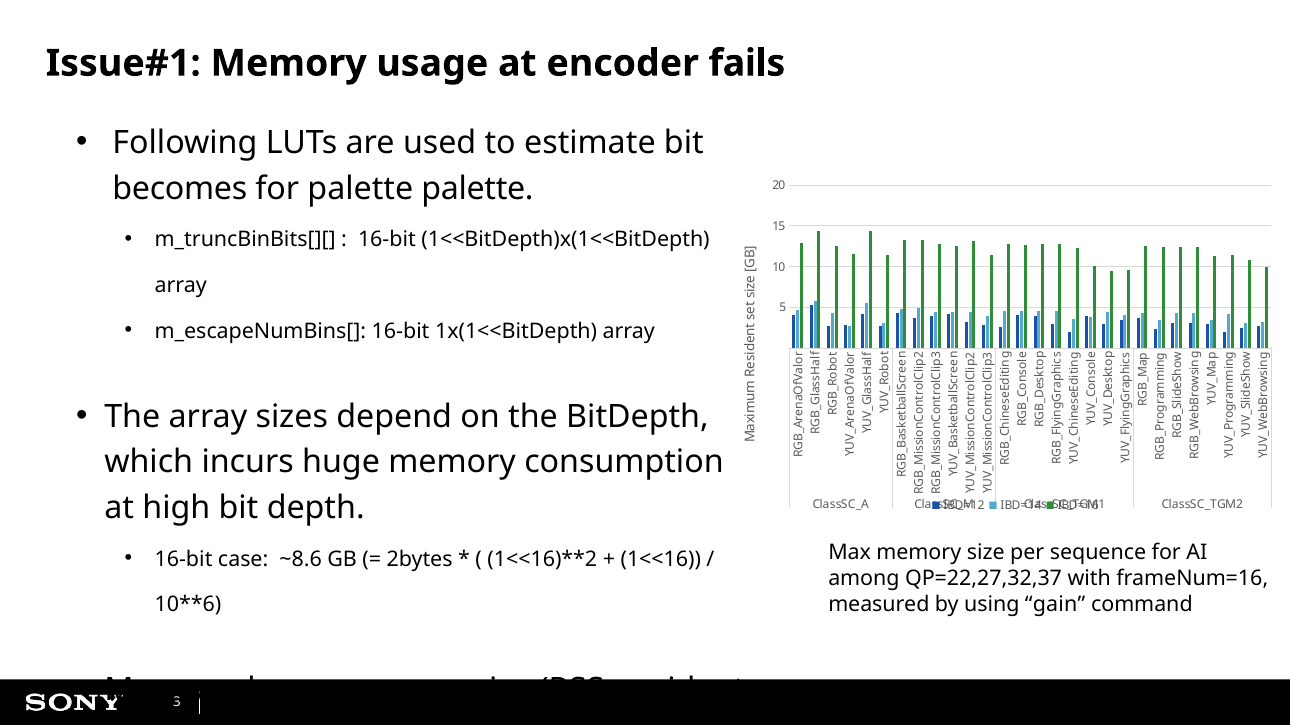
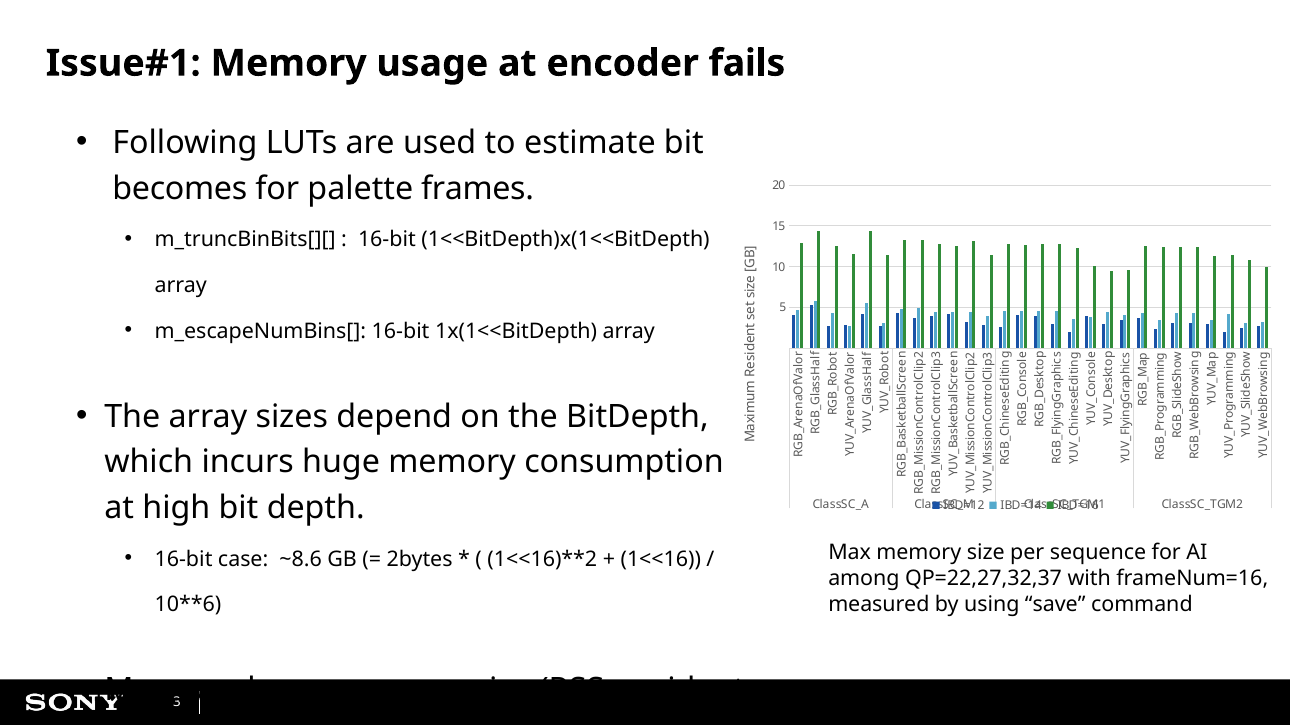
palette palette: palette -> frames
gain: gain -> save
